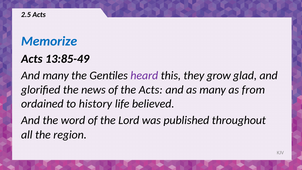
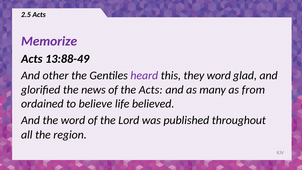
Memorize colour: blue -> purple
13:85-49: 13:85-49 -> 13:88-49
And many: many -> other
they grow: grow -> word
history: history -> believe
